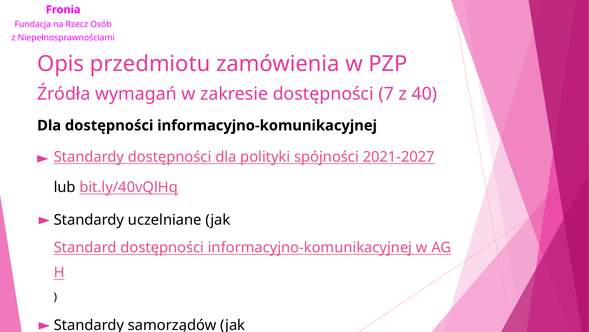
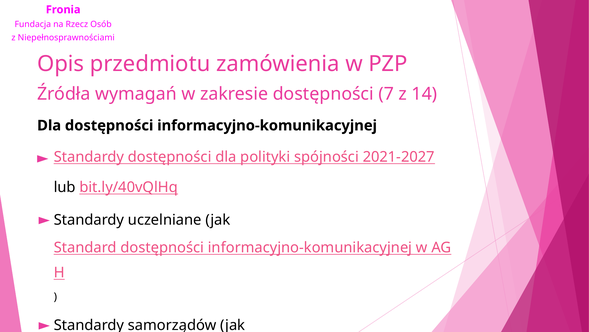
40: 40 -> 14
